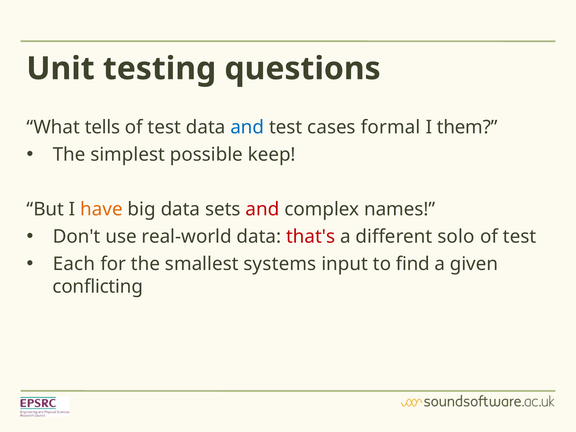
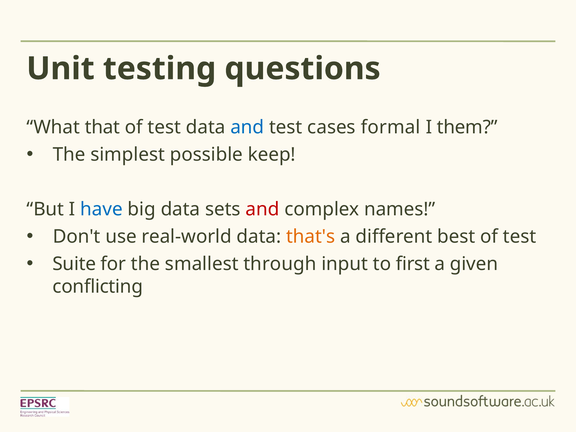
tells: tells -> that
have colour: orange -> blue
that's colour: red -> orange
solo: solo -> best
Each: Each -> Suite
systems: systems -> through
find: find -> first
